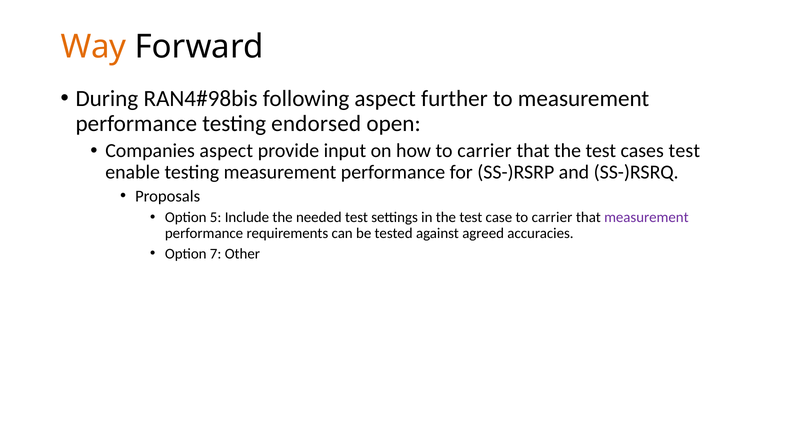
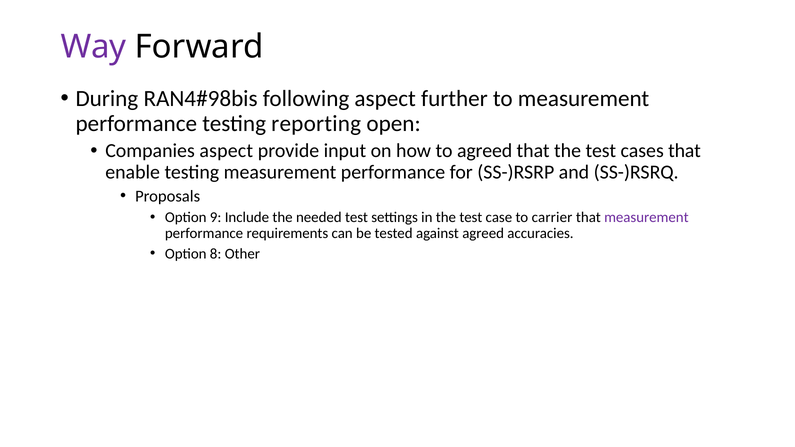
Way colour: orange -> purple
endorsed: endorsed -> reporting
how to carrier: carrier -> agreed
cases test: test -> that
5: 5 -> 9
7: 7 -> 8
